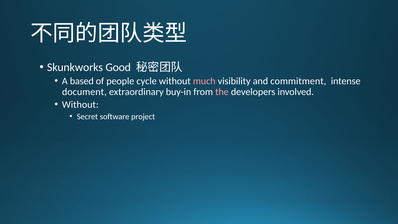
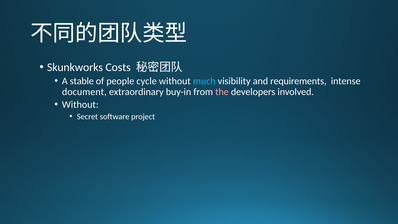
Good: Good -> Costs
based: based -> stable
much colour: pink -> light blue
commitment: commitment -> requirements
